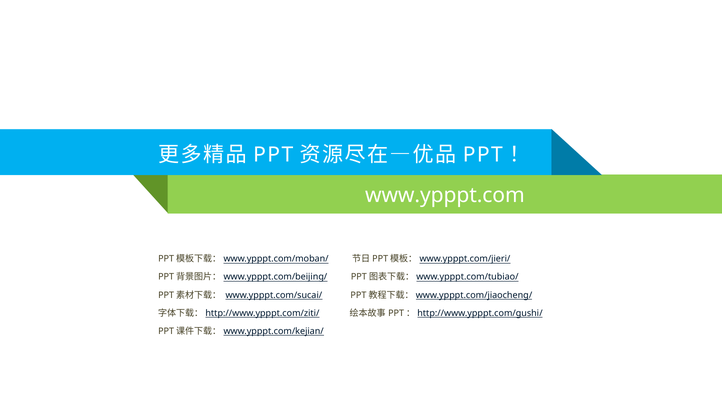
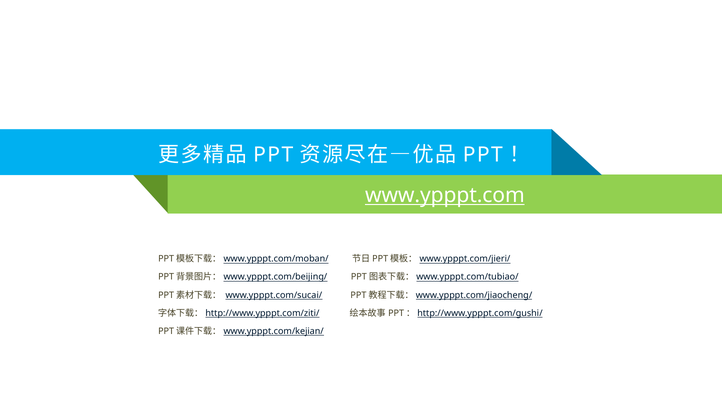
www.ypppt.com underline: none -> present
